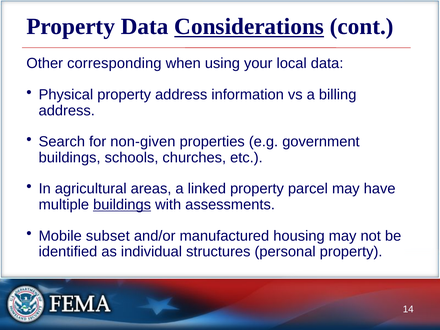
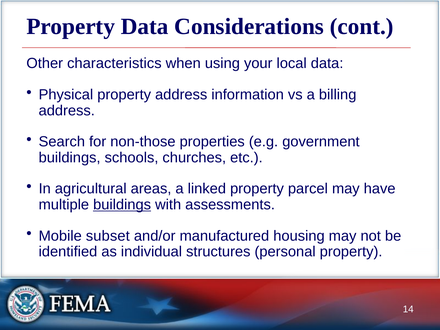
Considerations underline: present -> none
corresponding: corresponding -> characteristics
non-given: non-given -> non-those
